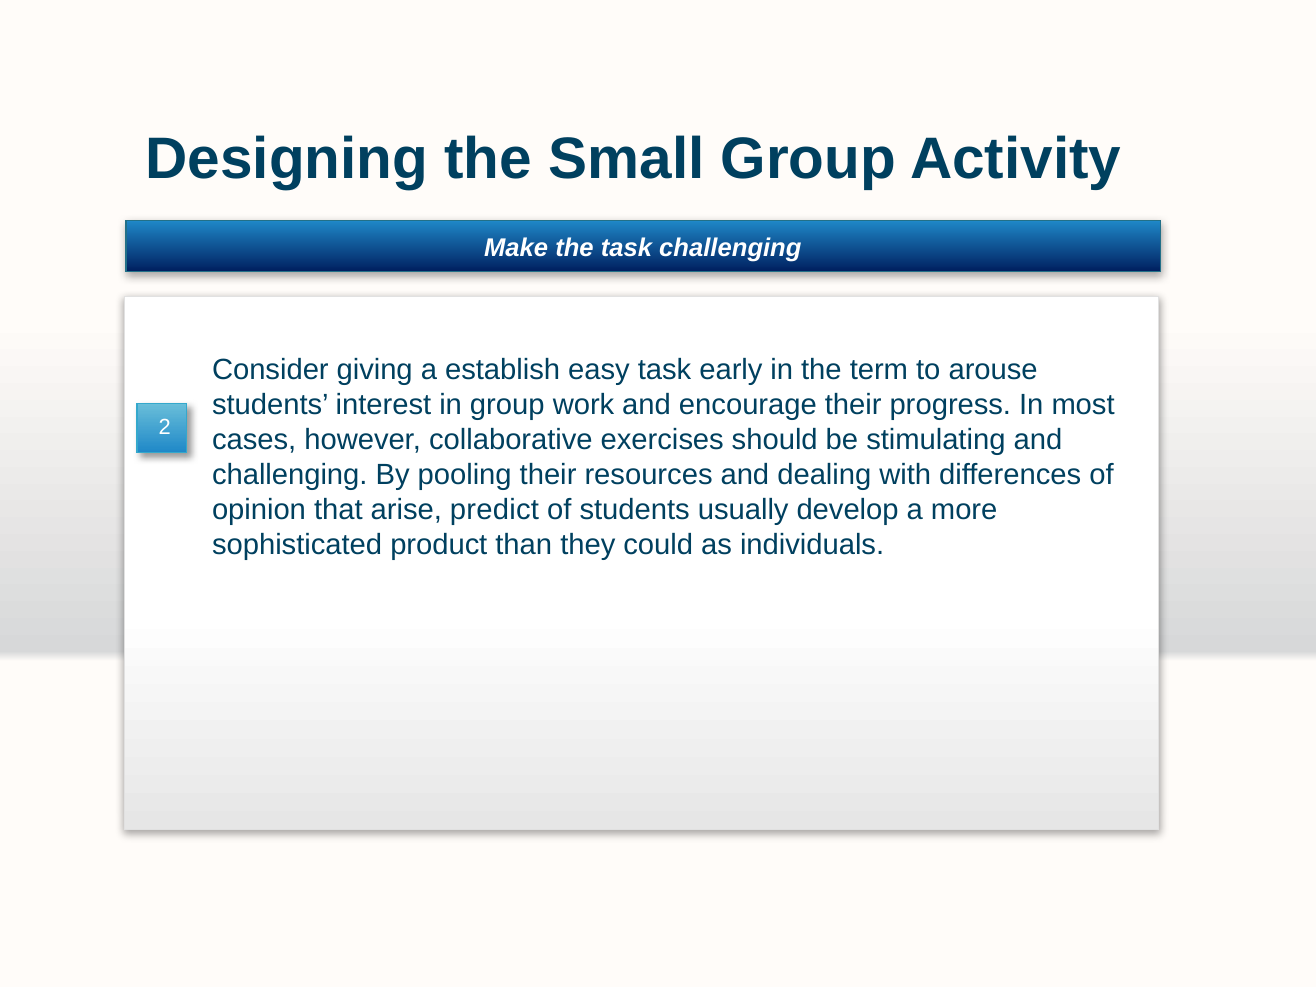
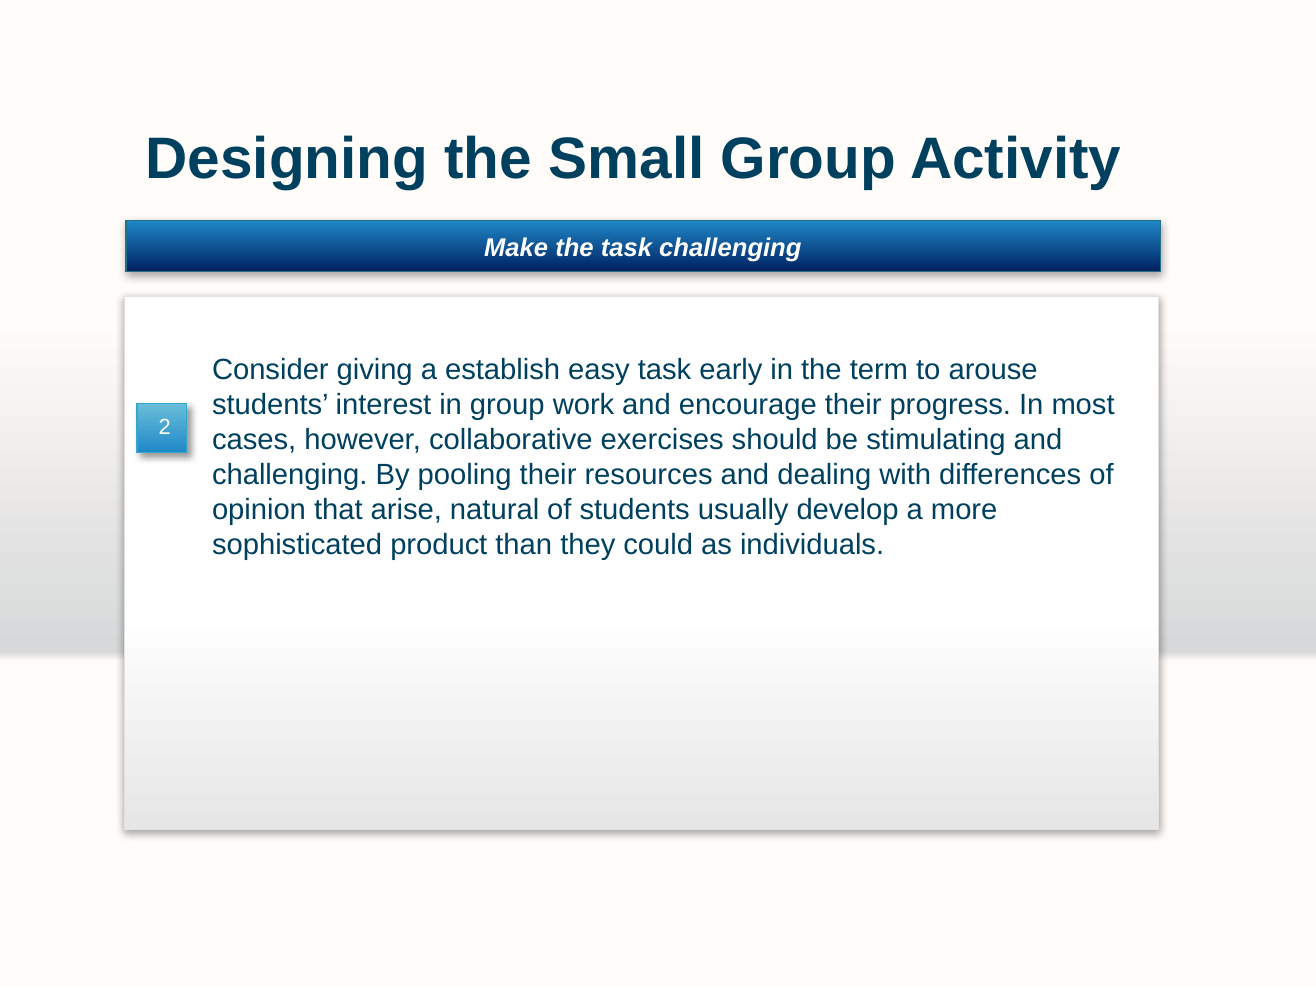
predict: predict -> natural
